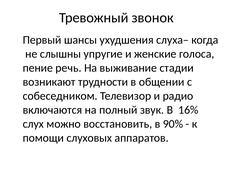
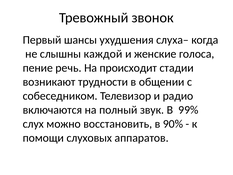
упругие: упругие -> каждой
выживание: выживание -> происходит
16%: 16% -> 99%
